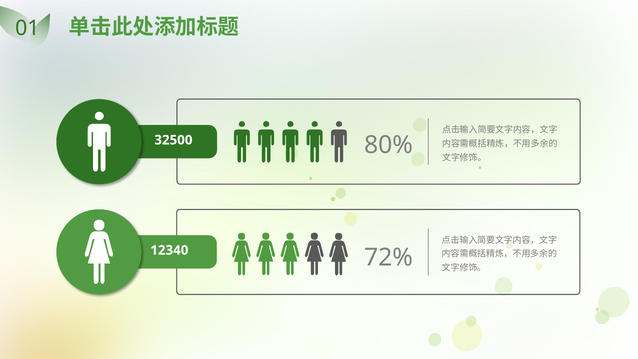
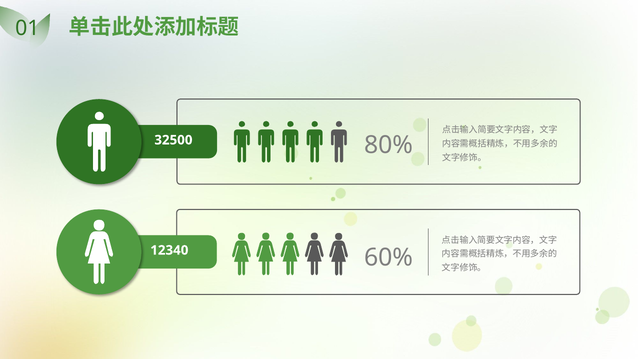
72%: 72% -> 60%
